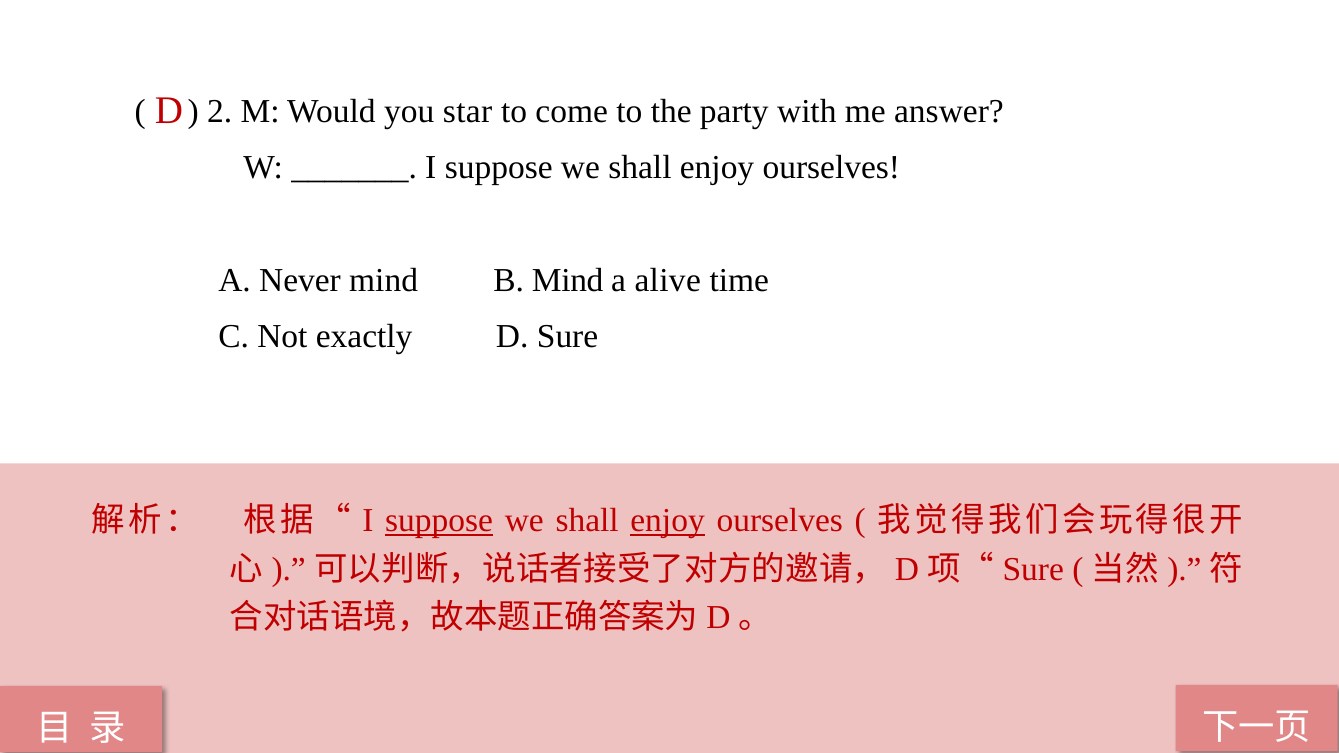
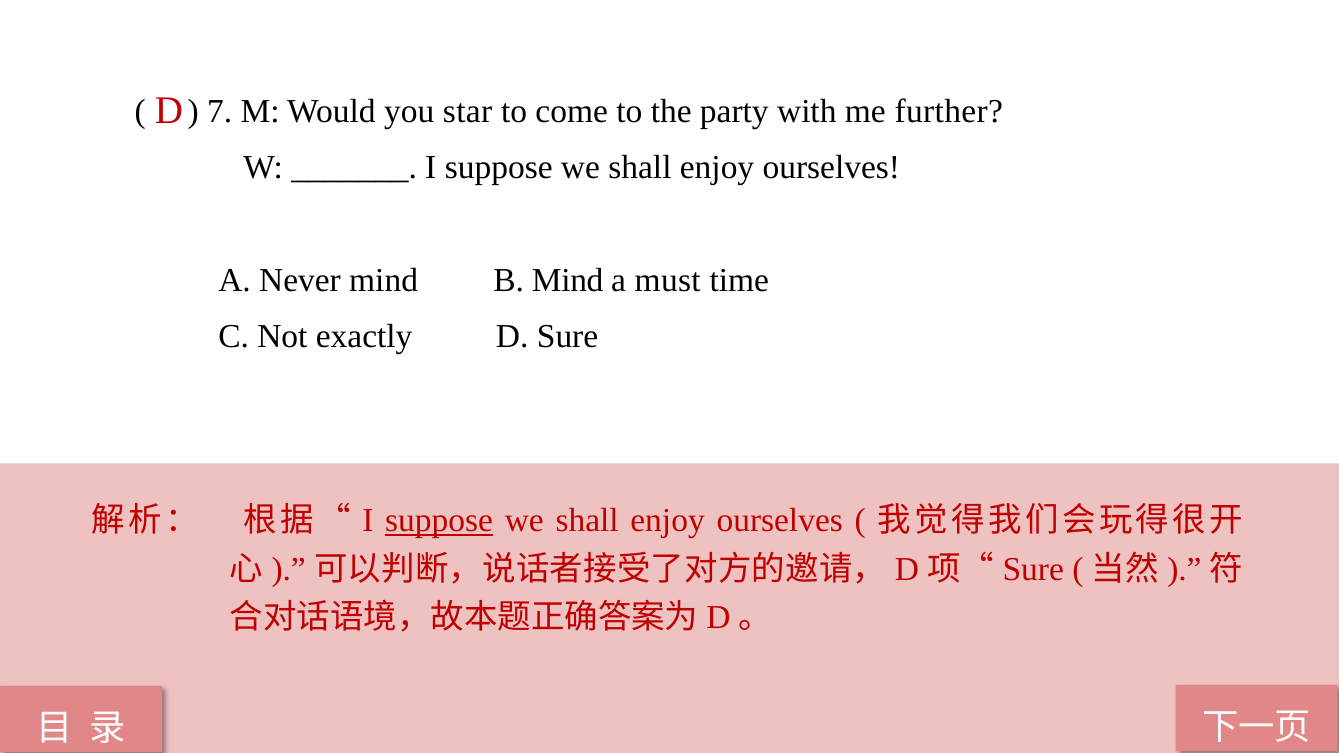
2: 2 -> 7
answer: answer -> further
alive: alive -> must
enjoy at (668, 520) underline: present -> none
